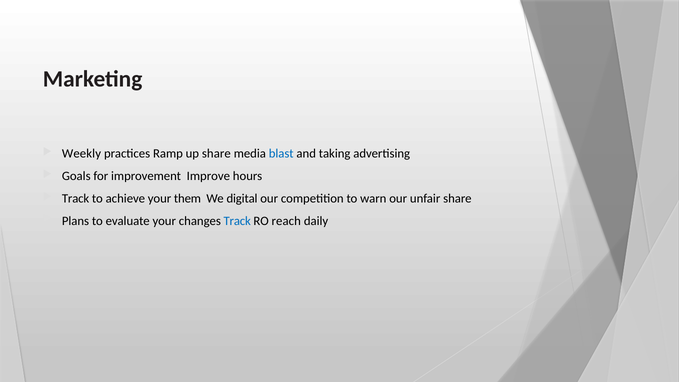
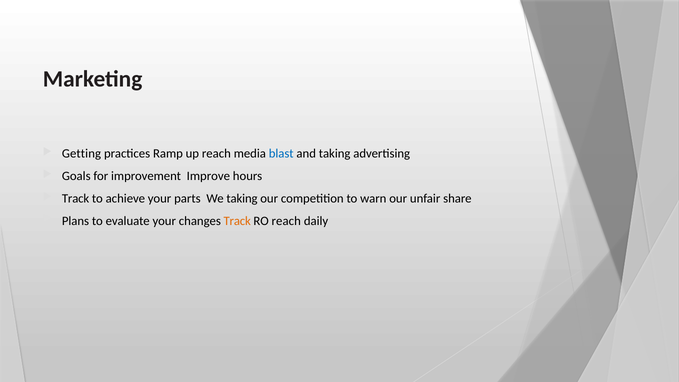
Weekly: Weekly -> Getting
up share: share -> reach
them: them -> parts
We digital: digital -> taking
Track at (237, 221) colour: blue -> orange
